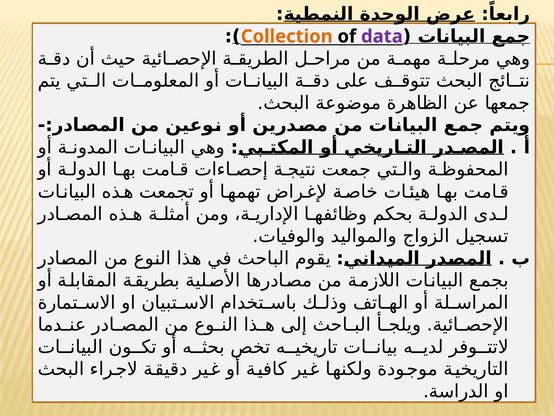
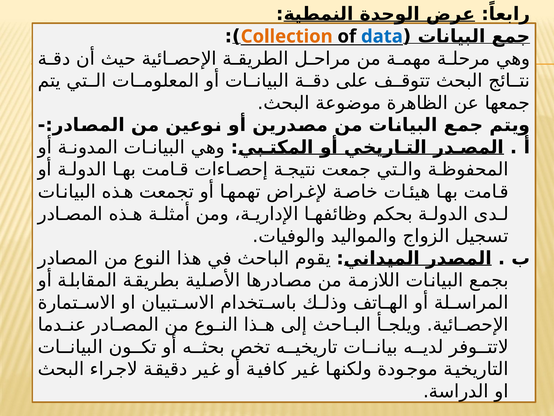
data colour: purple -> blue
